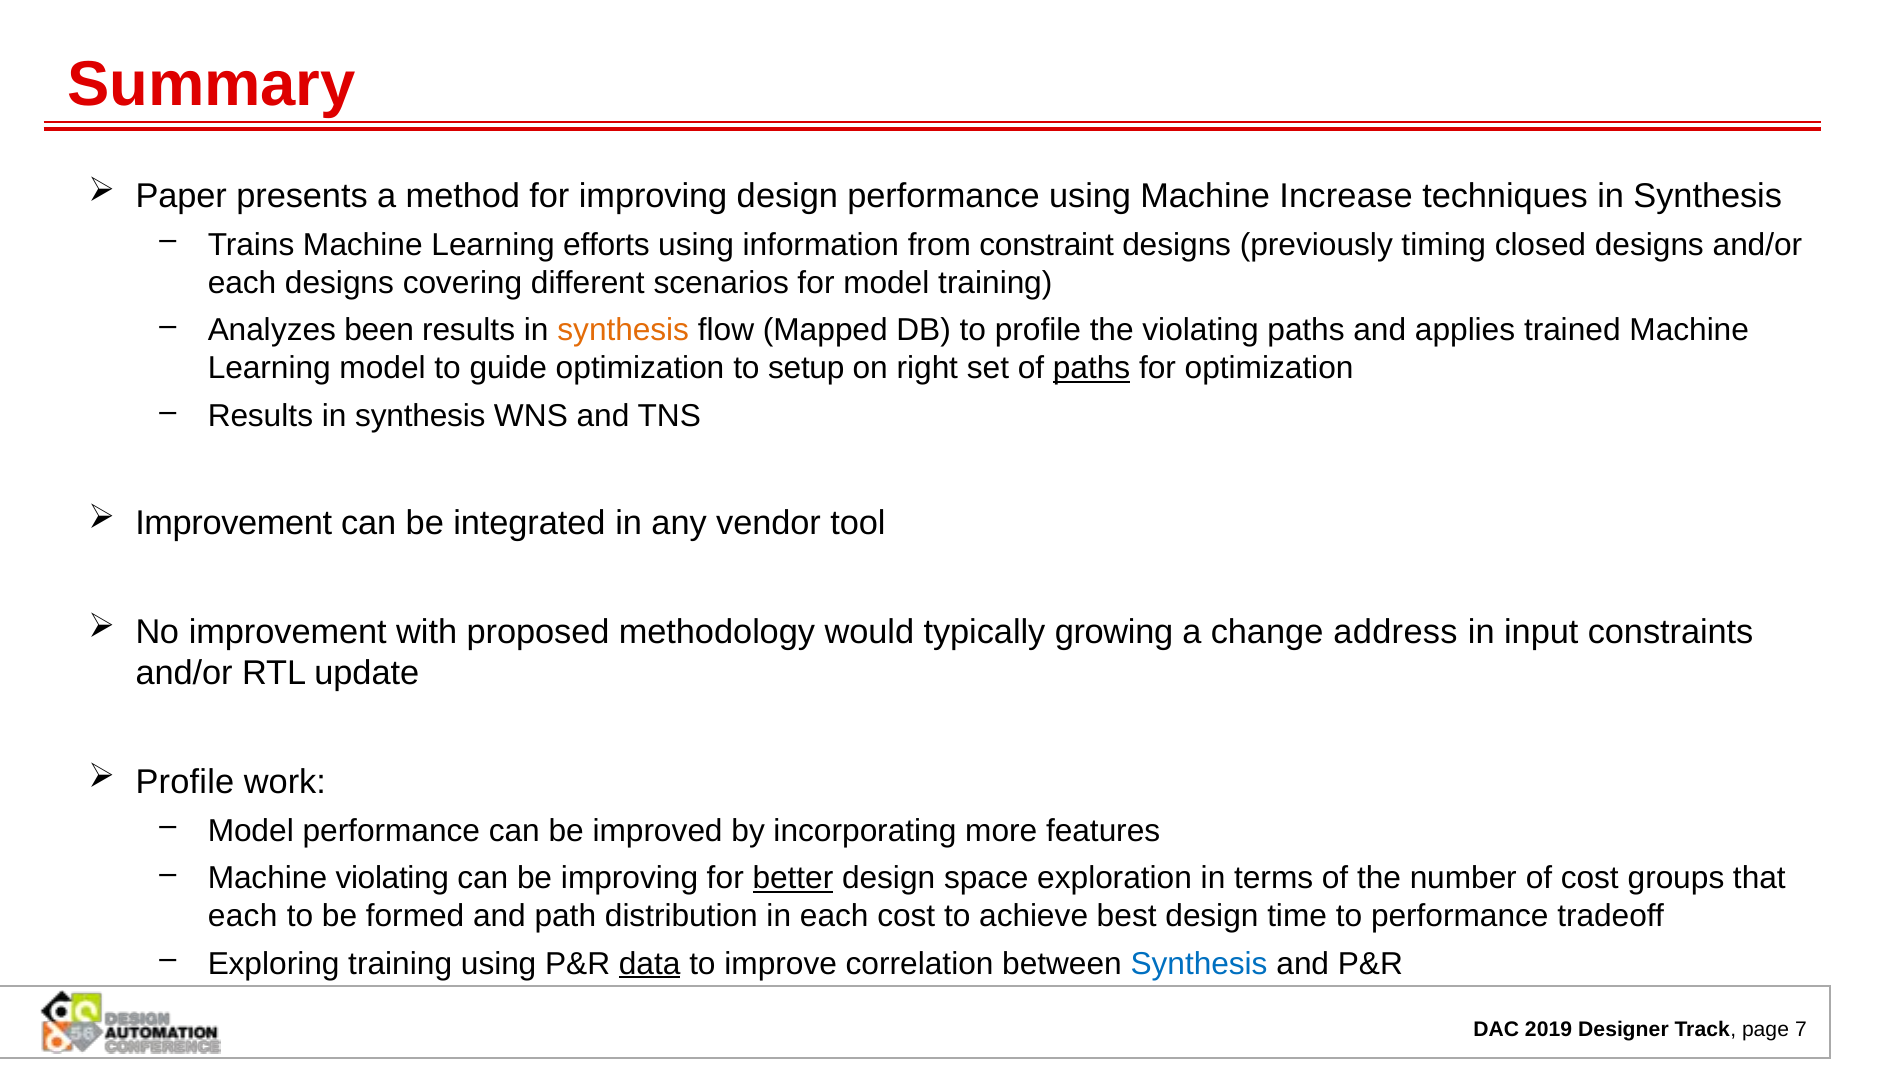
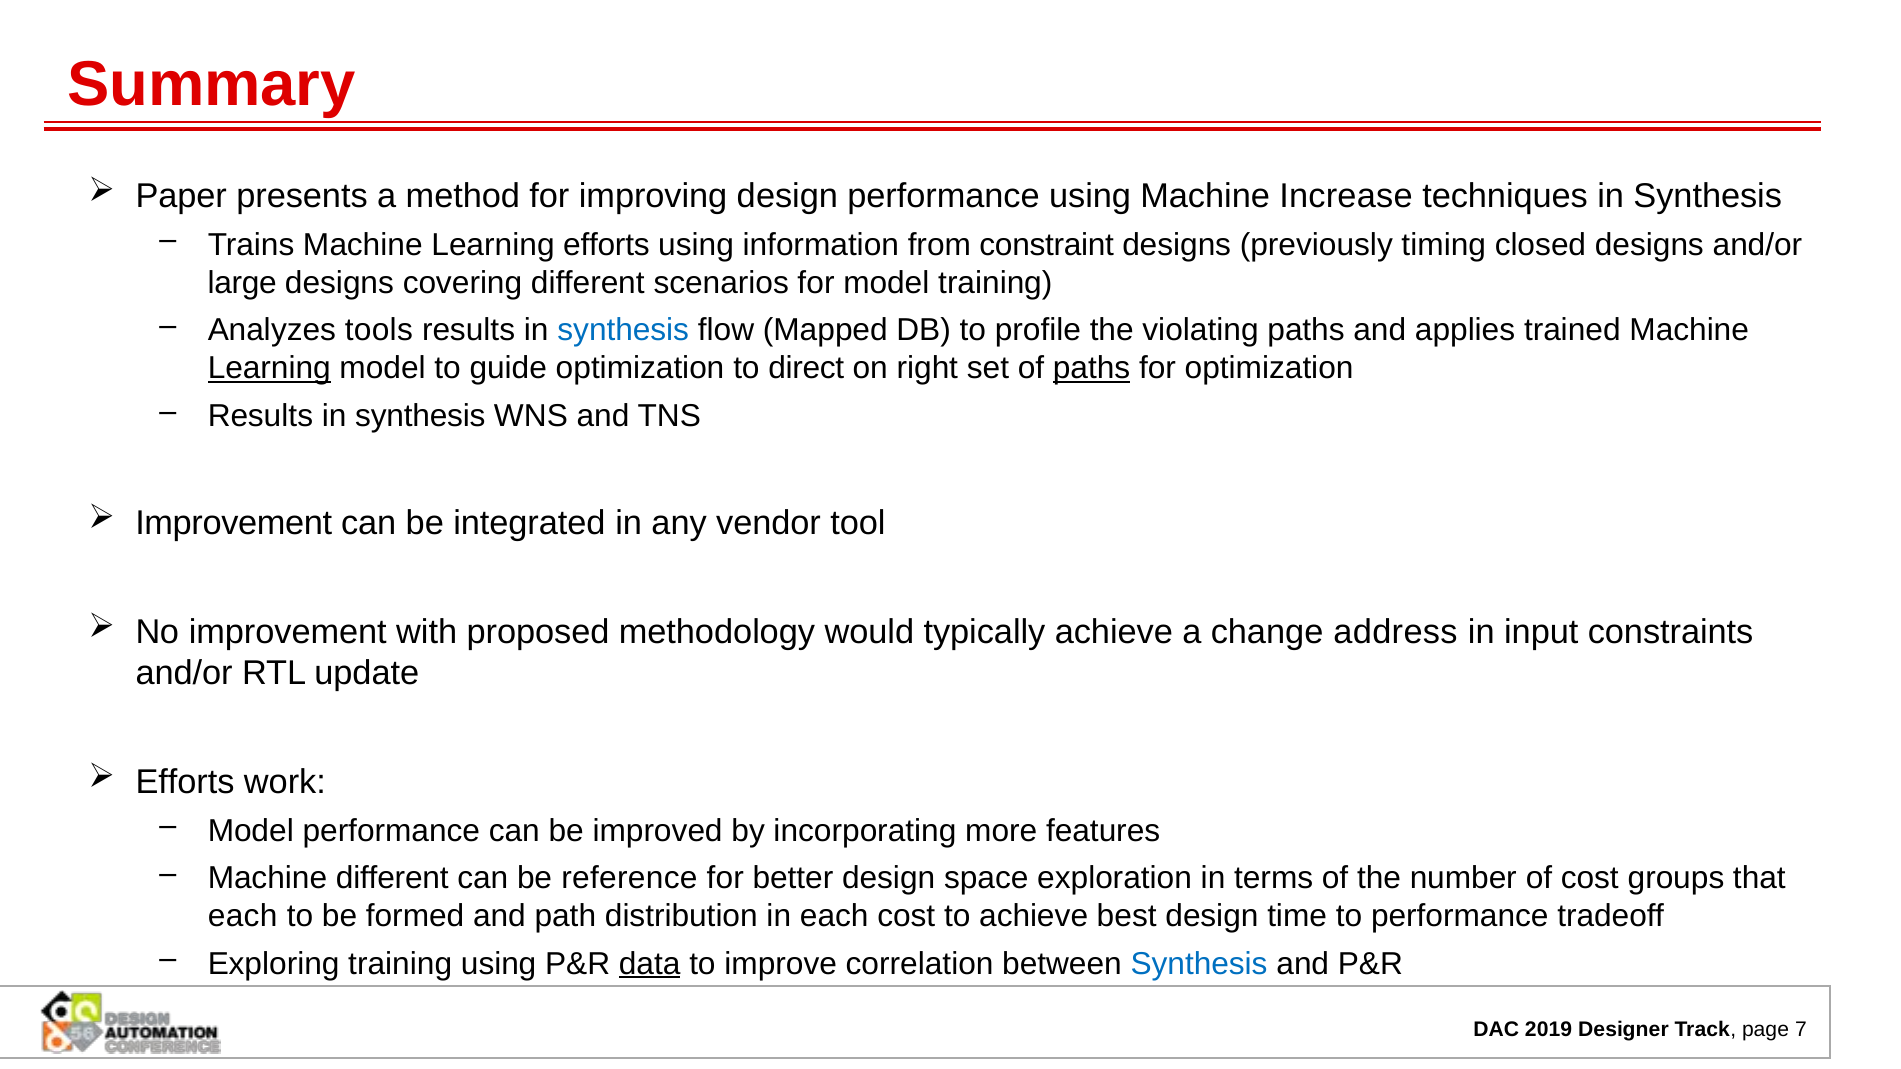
each at (242, 283): each -> large
been: been -> tools
synthesis at (623, 330) colour: orange -> blue
Learning at (269, 368) underline: none -> present
setup: setup -> direct
typically growing: growing -> achieve
Profile at (185, 782): Profile -> Efforts
Machine violating: violating -> different
be improving: improving -> reference
better underline: present -> none
